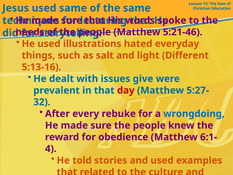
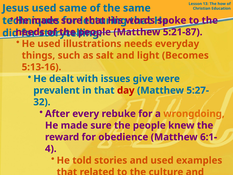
5:21-46: 5:21-46 -> 5:21-87
illustrations hated: hated -> needs
Different: Different -> Becomes
wrongdoing colour: blue -> orange
